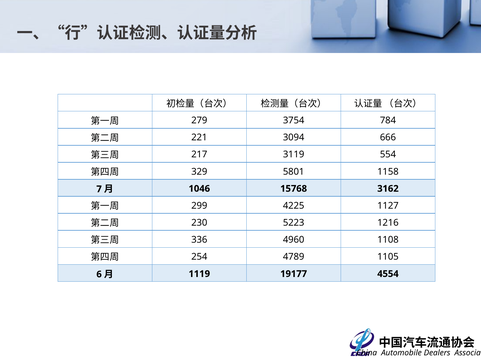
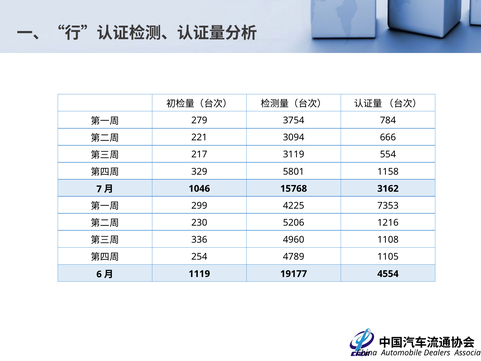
1127: 1127 -> 7353
5223: 5223 -> 5206
